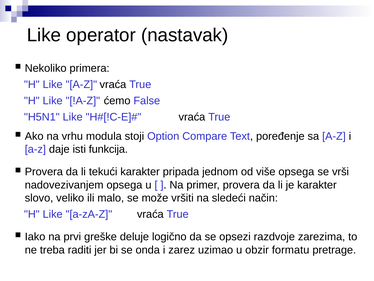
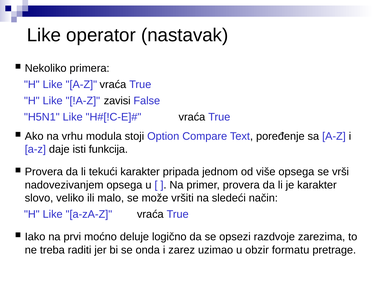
ćemo: ćemo -> zavisi
greške: greške -> moćno
